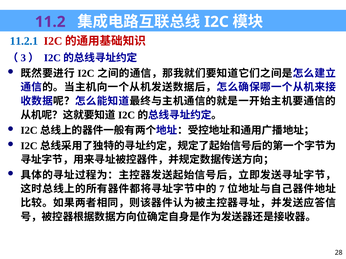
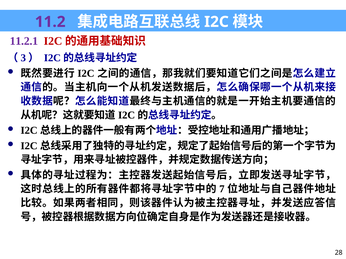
11.2.1 colour: blue -> purple
